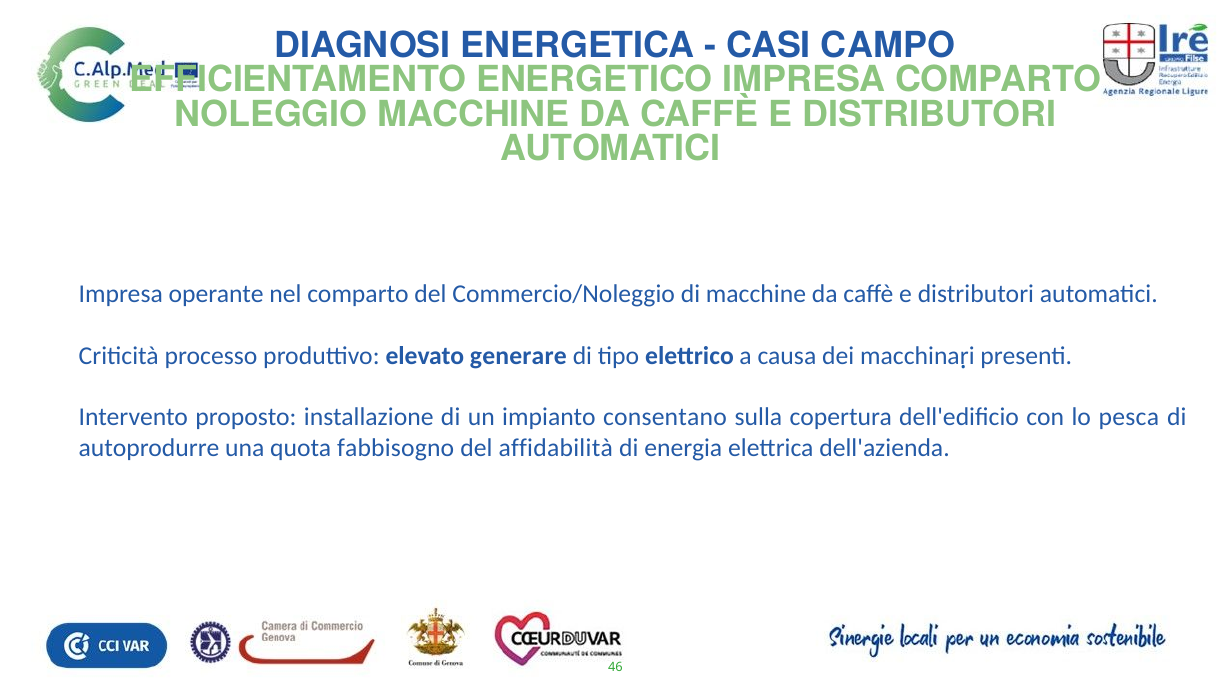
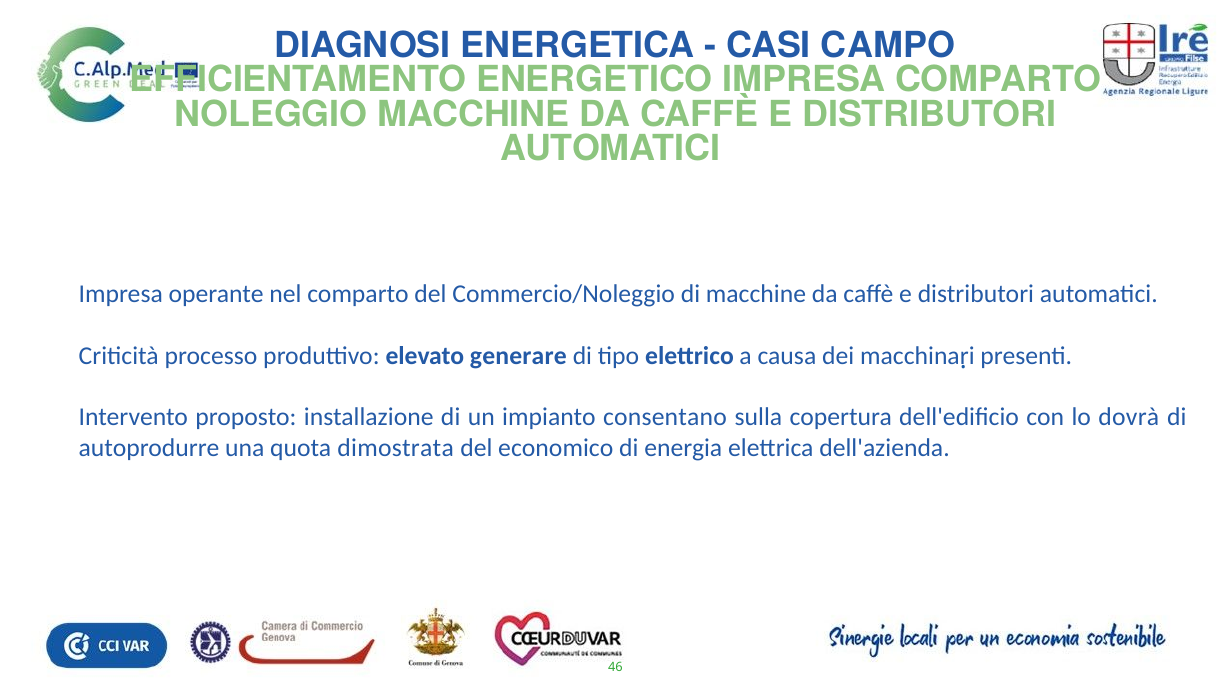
pesca: pesca -> dovrà
fabbisogno: fabbisogno -> dimostrata
affidabilità: affidabilità -> economico
